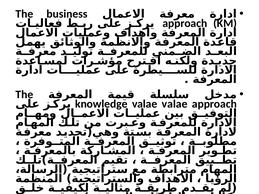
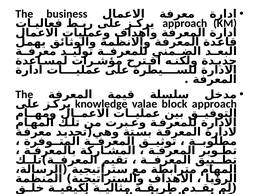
valae valae: valae -> block
